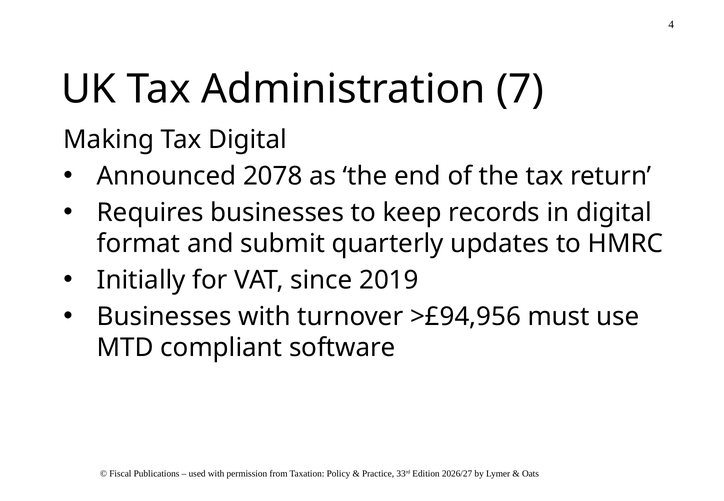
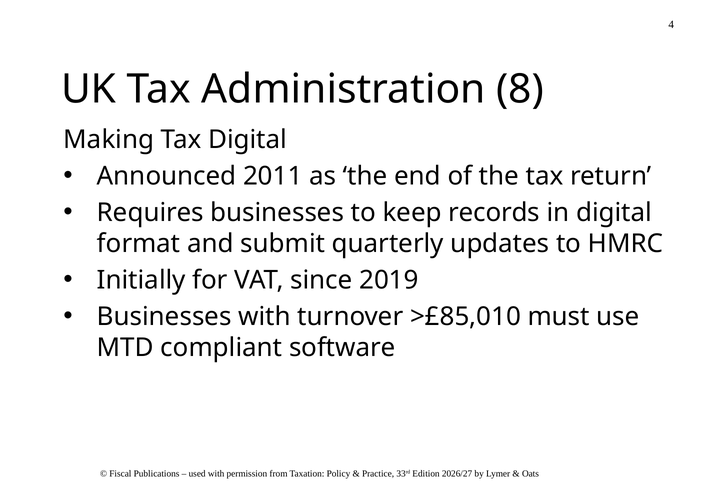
7: 7 -> 8
2078: 2078 -> 2011
>£94,956: >£94,956 -> >£85,010
